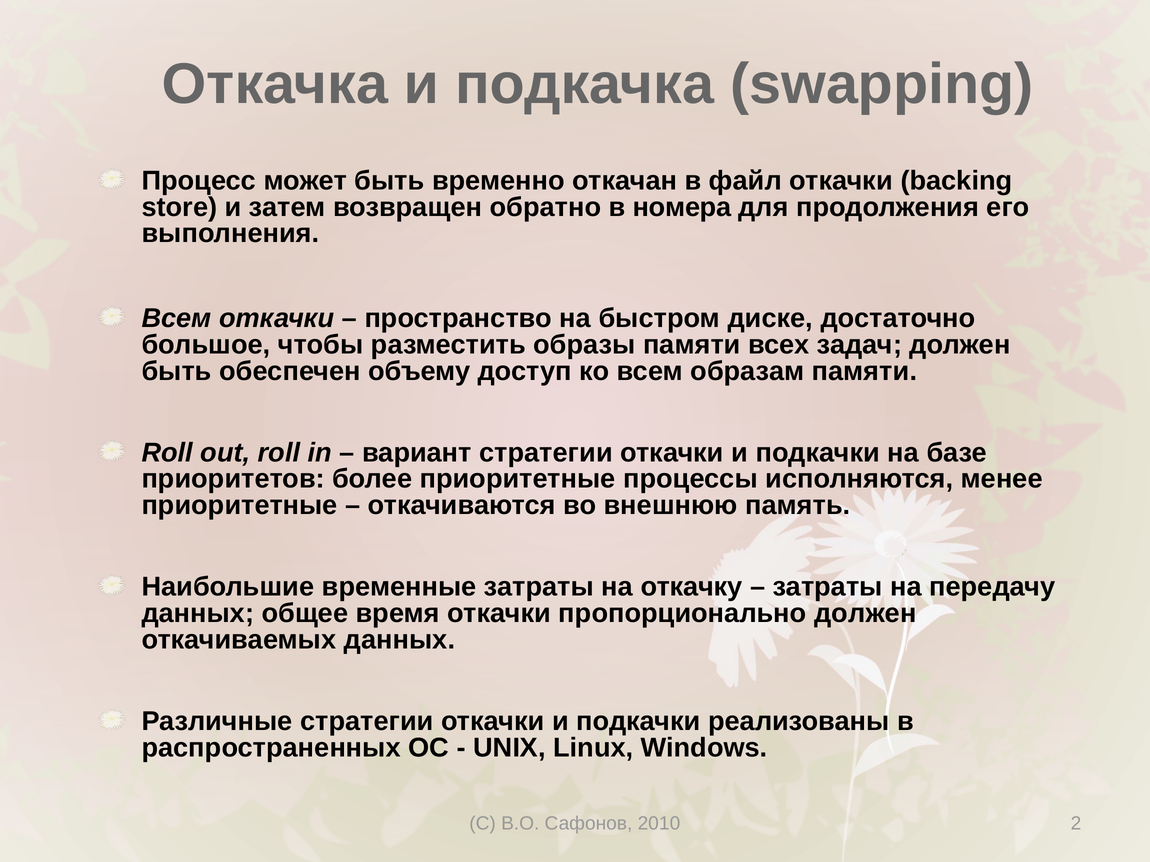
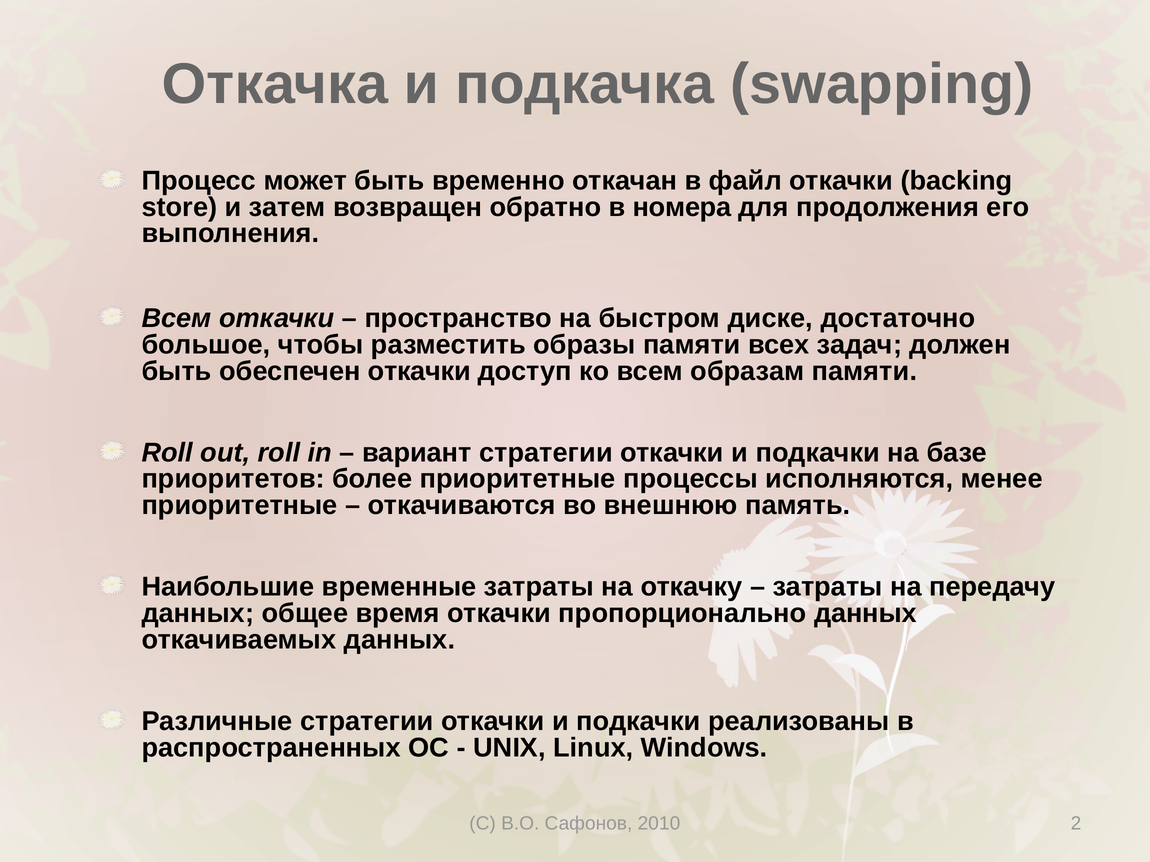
обеспечен объему: объему -> откачки
пропорционально должен: должен -> данных
